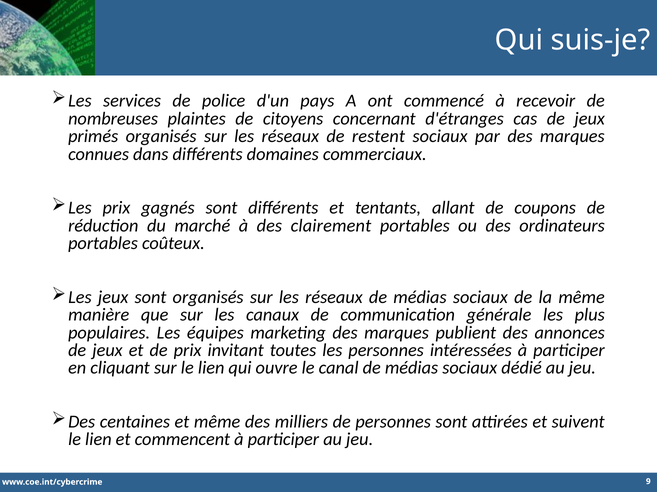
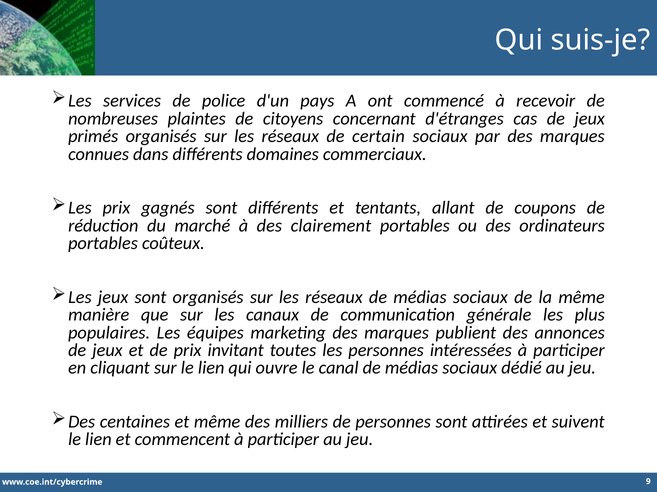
restent: restent -> certain
